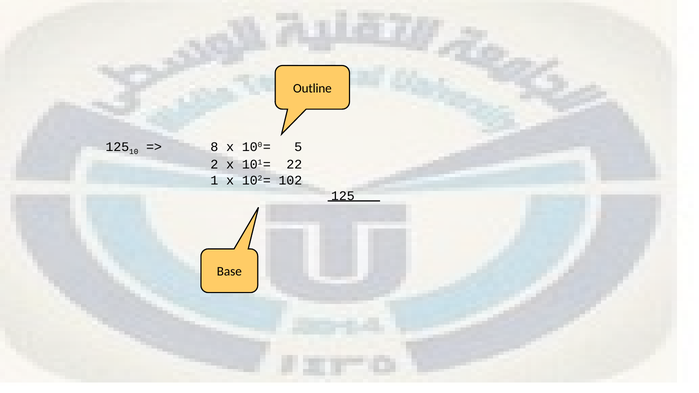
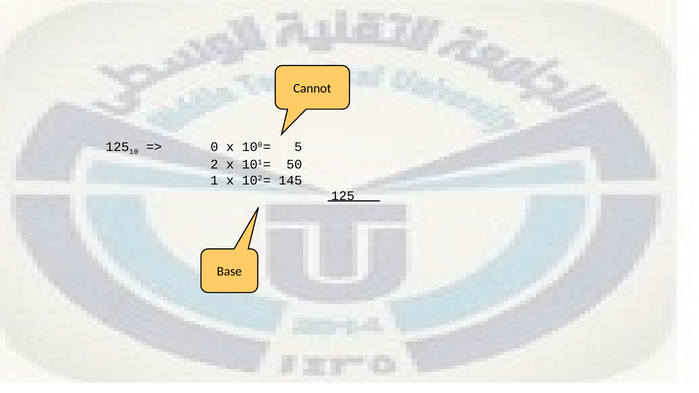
Outline: Outline -> Cannot
8: 8 -> 0
22: 22 -> 50
102: 102 -> 145
